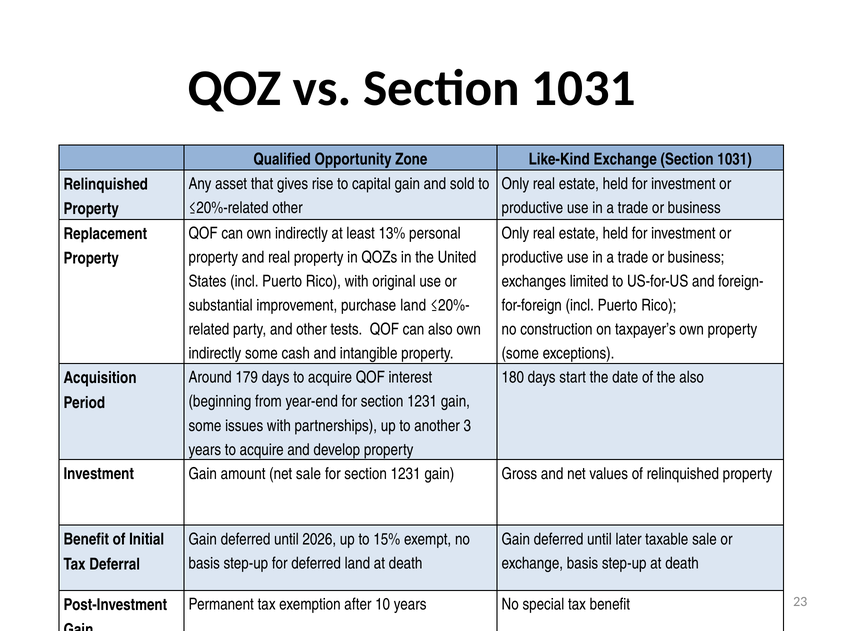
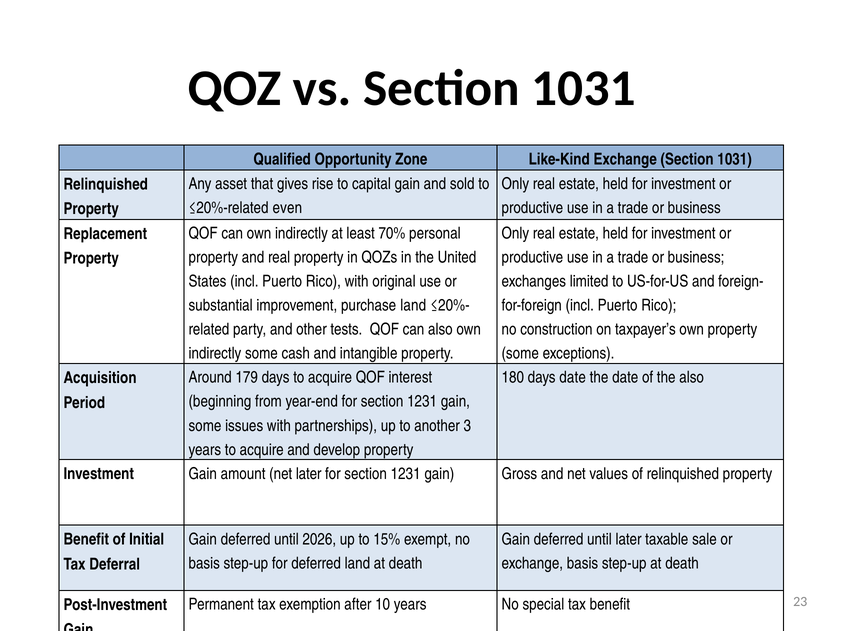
≤20%-related other: other -> even
13%: 13% -> 70%
days start: start -> date
net sale: sale -> later
